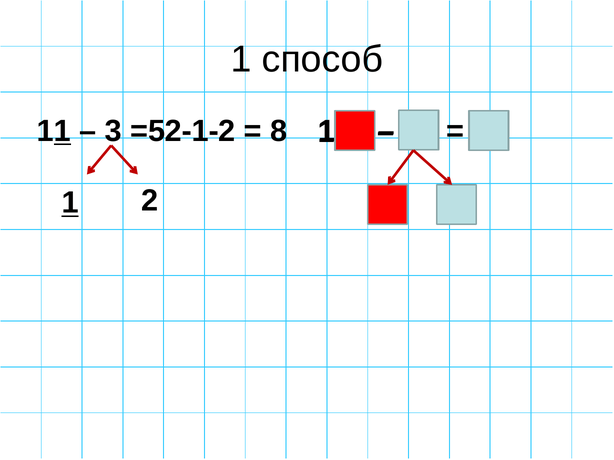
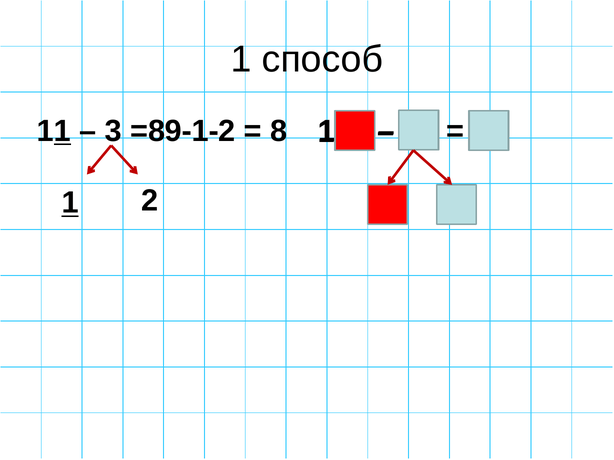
=52-1-2: =52-1-2 -> =89-1-2
